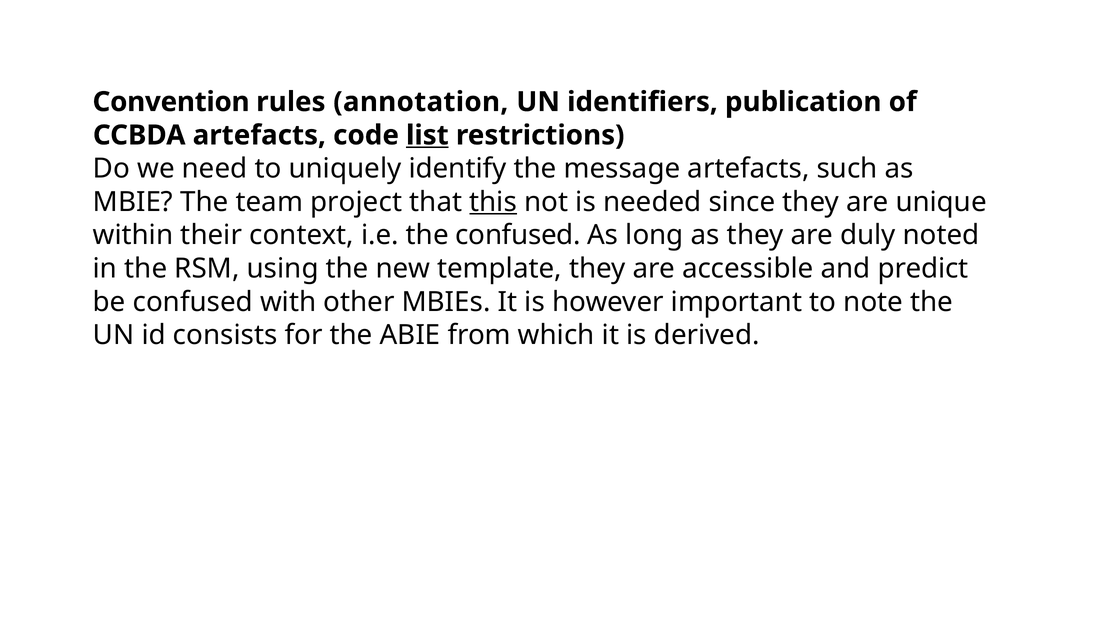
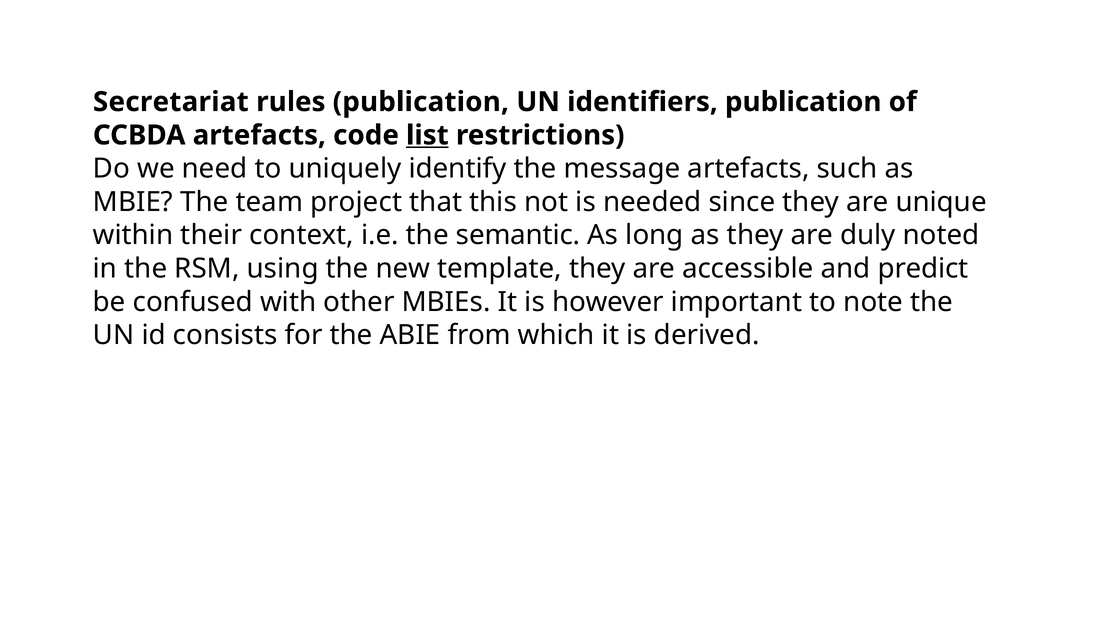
Convention: Convention -> Secretariat
rules annotation: annotation -> publication
this underline: present -> none
the confused: confused -> semantic
